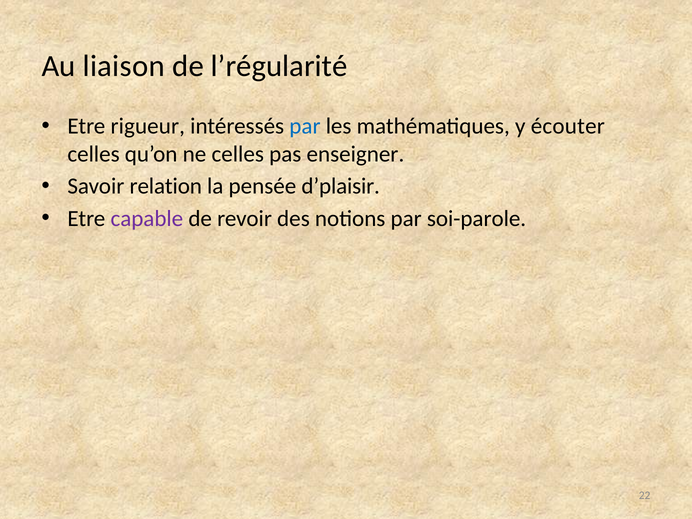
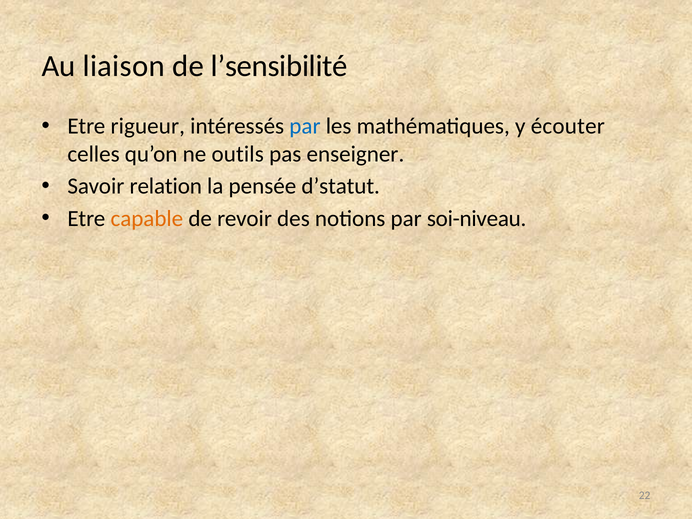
l’régularité: l’régularité -> l’sensibilité
ne celles: celles -> outils
d’plaisir: d’plaisir -> d’statut
capable colour: purple -> orange
soi-parole: soi-parole -> soi-niveau
